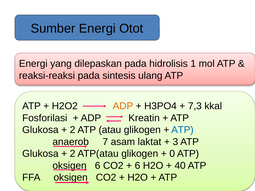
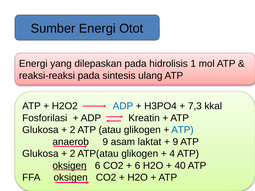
ADP at (123, 106) colour: orange -> blue
anaerob 7: 7 -> 9
3 at (175, 142): 3 -> 9
0: 0 -> 4
